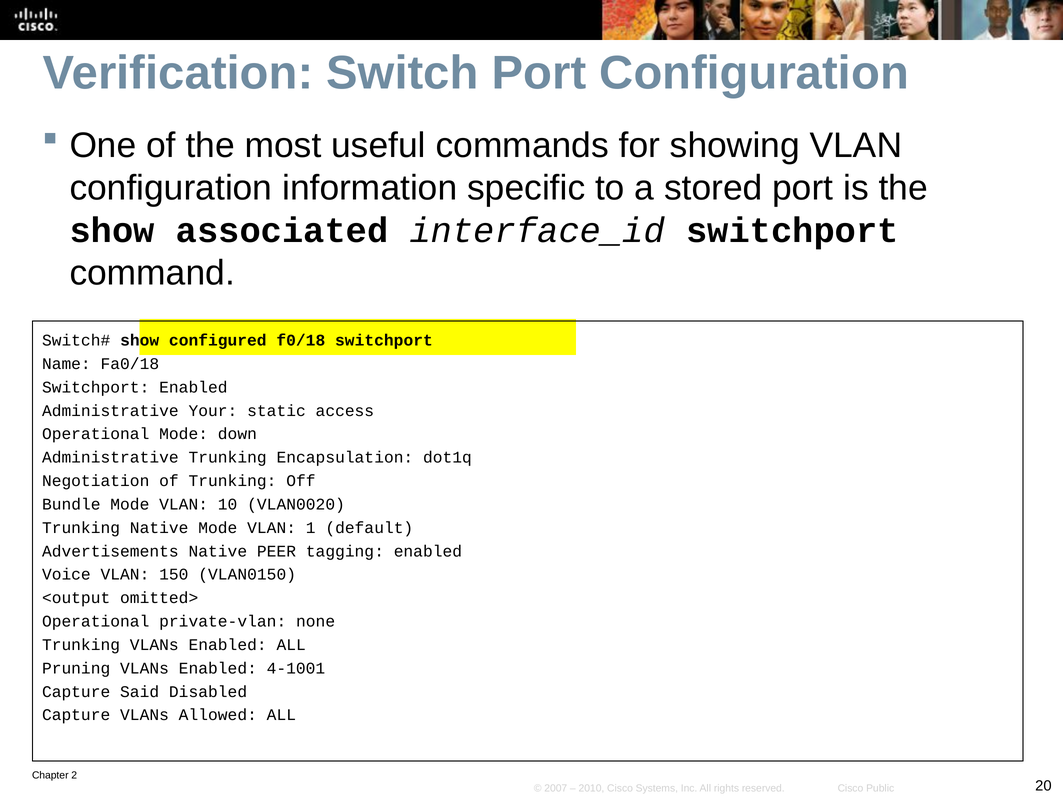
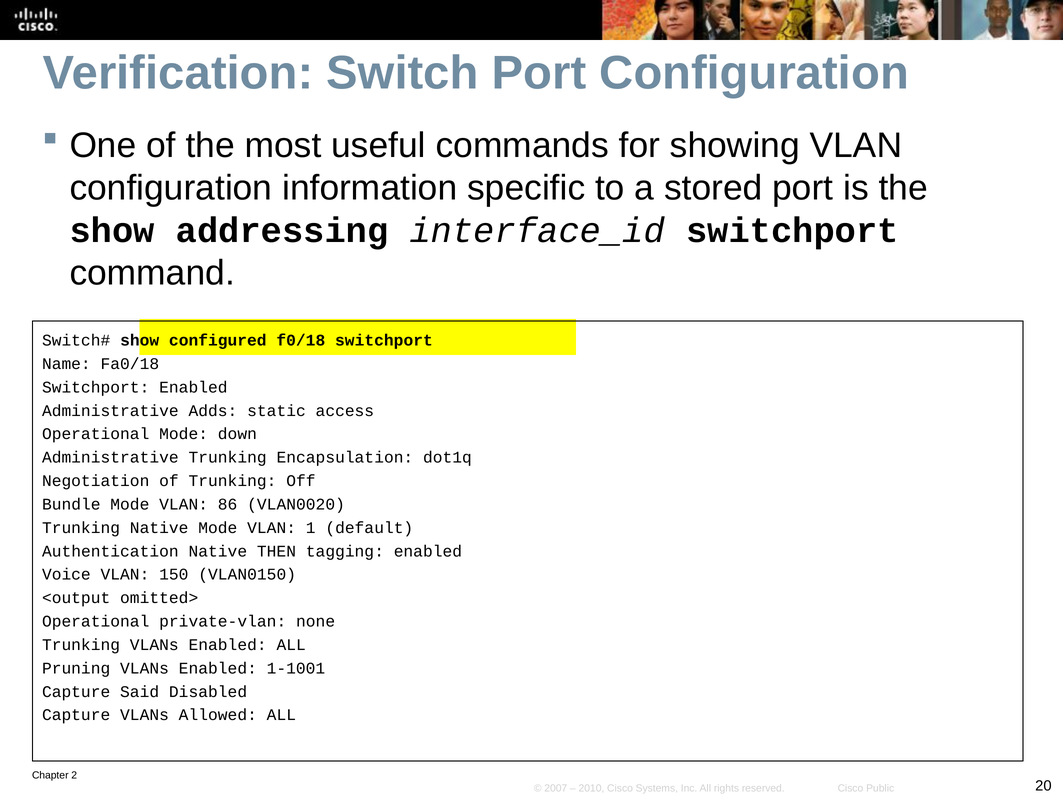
associated: associated -> addressing
Your: Your -> Adds
10: 10 -> 86
Advertisements: Advertisements -> Authentication
PEER: PEER -> THEN
4-1001: 4-1001 -> 1-1001
